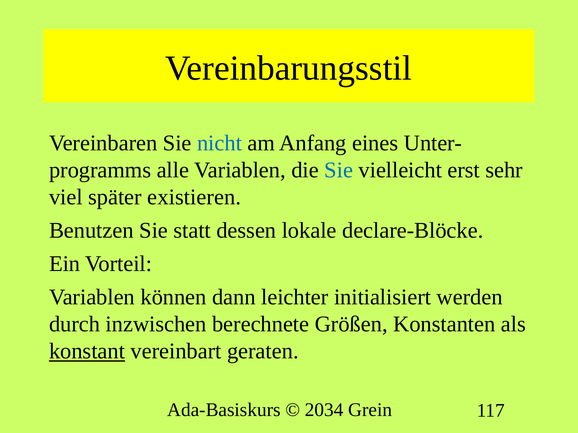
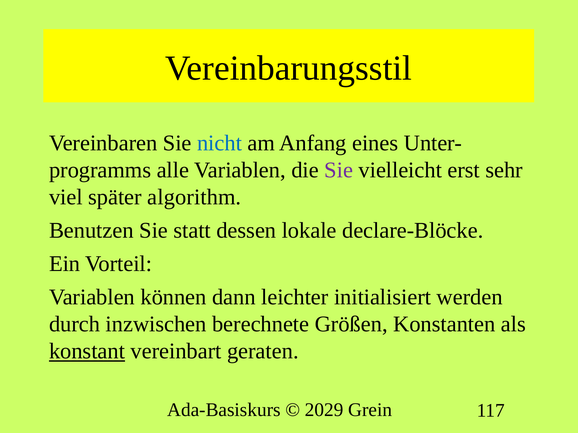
Sie at (339, 170) colour: blue -> purple
existieren: existieren -> algorithm
2034: 2034 -> 2029
